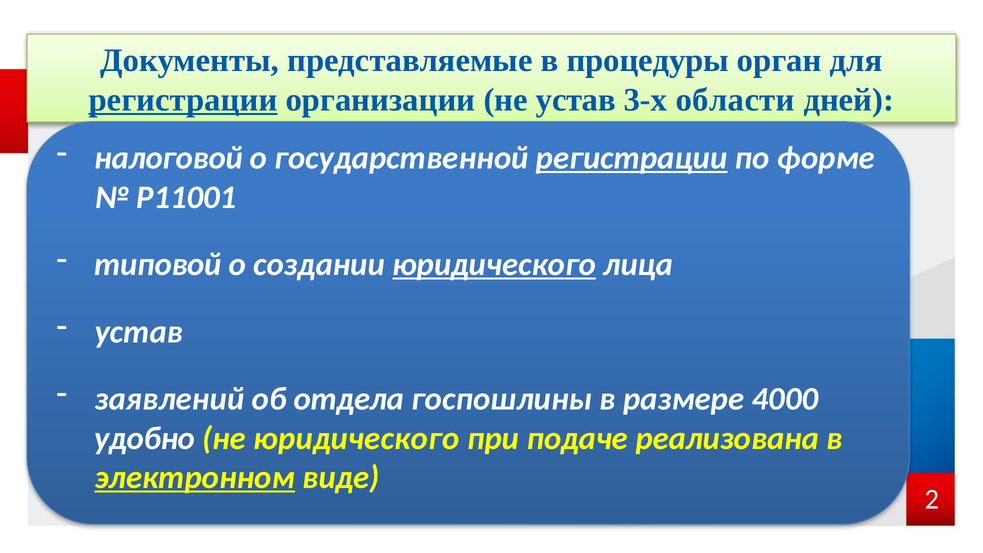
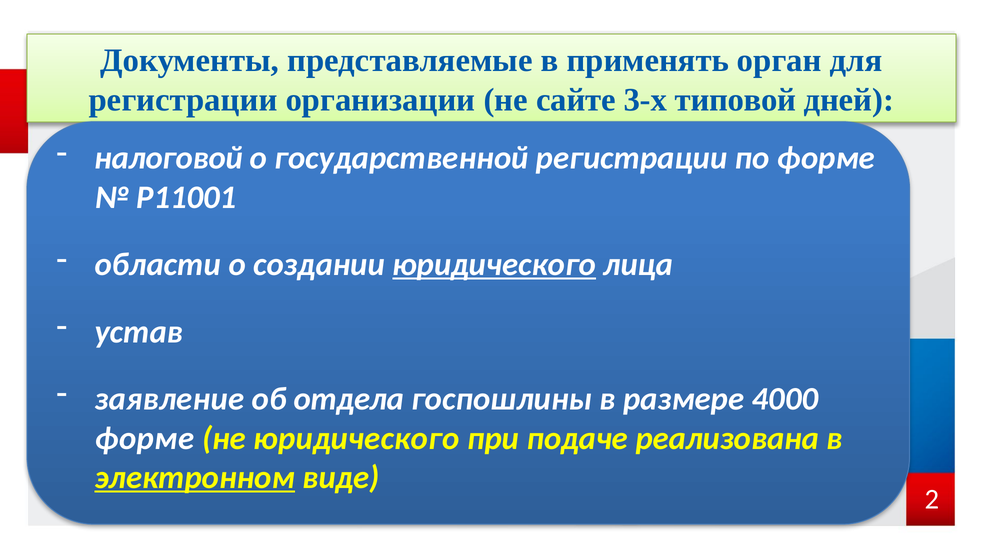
процедуры: процедуры -> применять
регистрации at (183, 100) underline: present -> none
не устав: устав -> сайте
области: области -> типовой
регистрации at (632, 158) underline: present -> none
типовой: типовой -> области
заявлений: заявлений -> заявление
удобно at (145, 438): удобно -> форме
